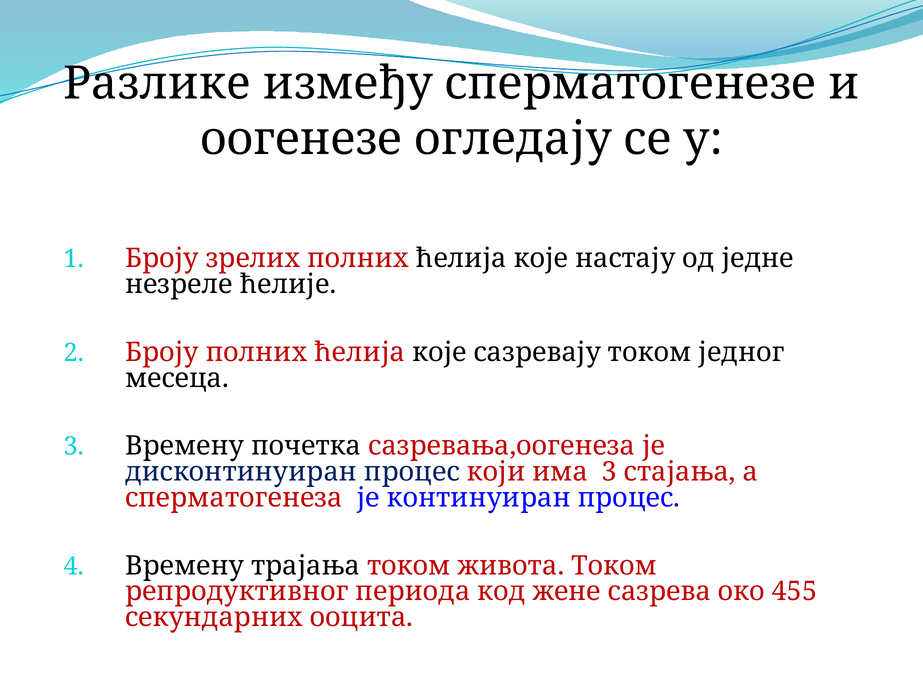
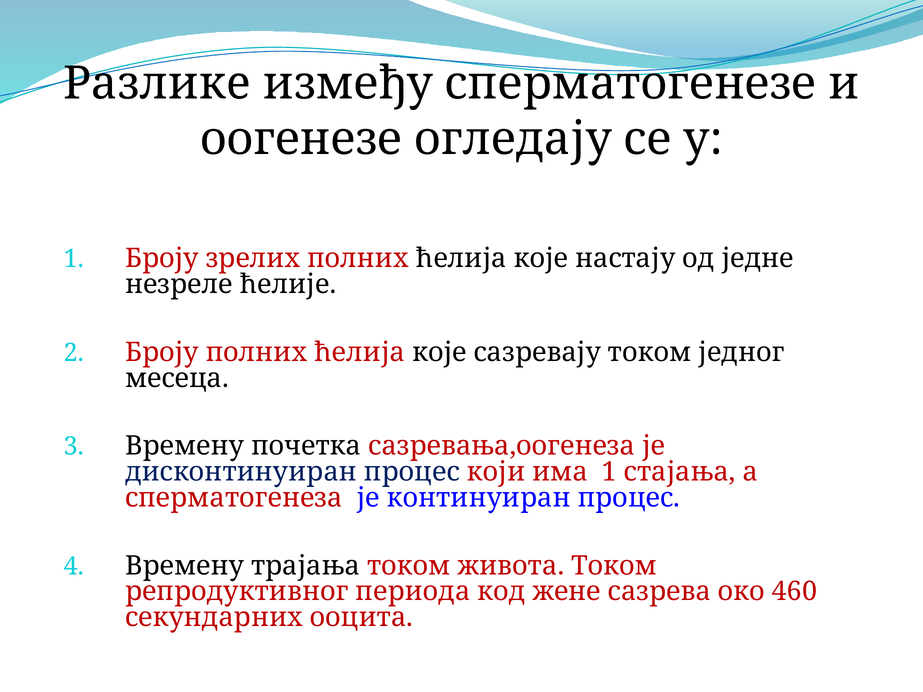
има 3: 3 -> 1
455: 455 -> 460
